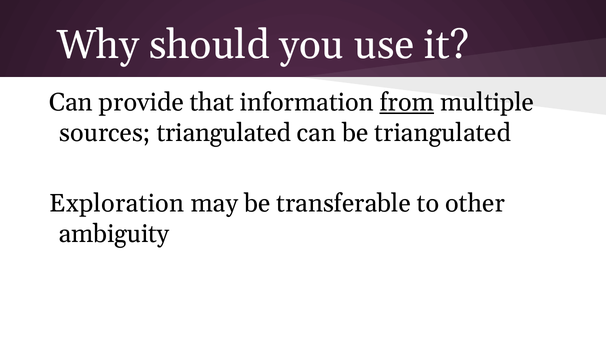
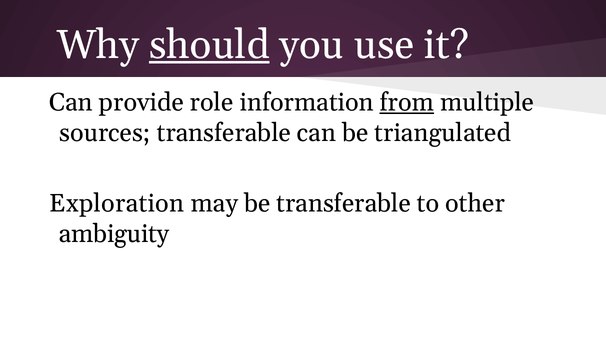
should underline: none -> present
that: that -> role
sources triangulated: triangulated -> transferable
